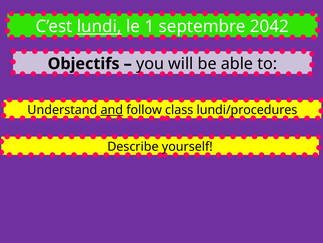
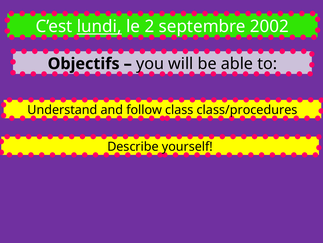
1: 1 -> 2
2042: 2042 -> 2002
and underline: present -> none
lundi/procedures: lundi/procedures -> class/procedures
